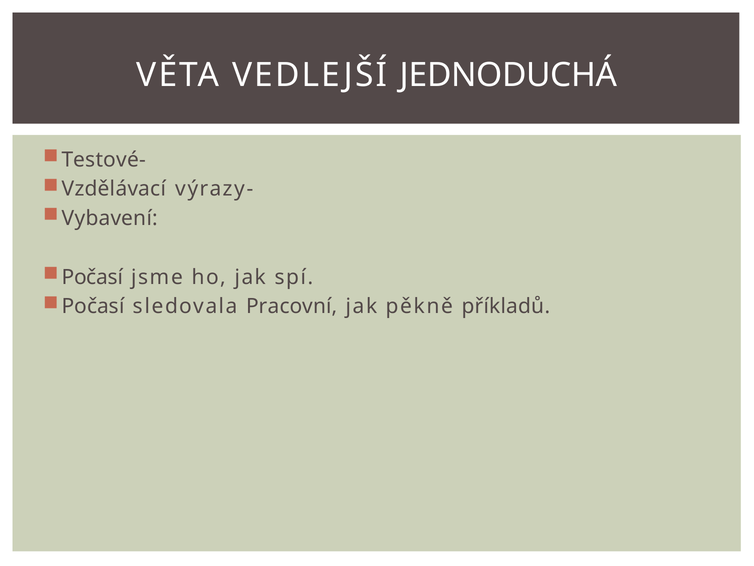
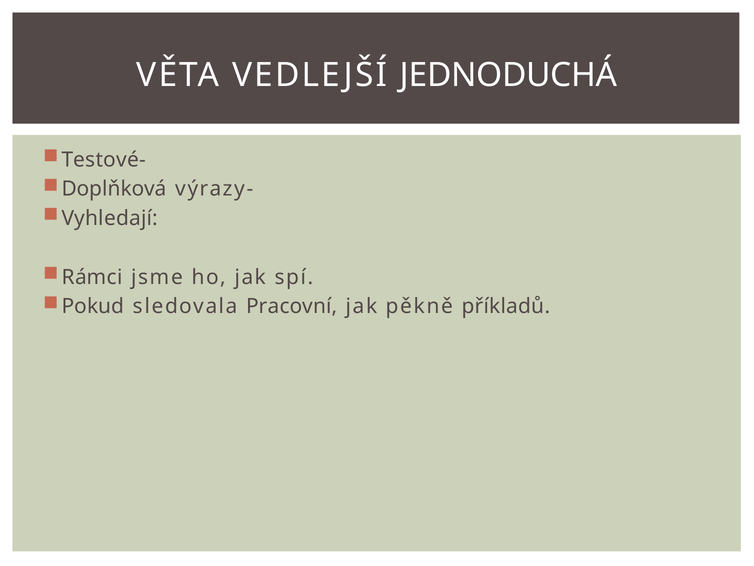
Vzdělávací: Vzdělávací -> Doplňková
Vybavení: Vybavení -> Vyhledají
Počasí at (92, 277): Počasí -> Rámci
Počasí at (93, 306): Počasí -> Pokud
